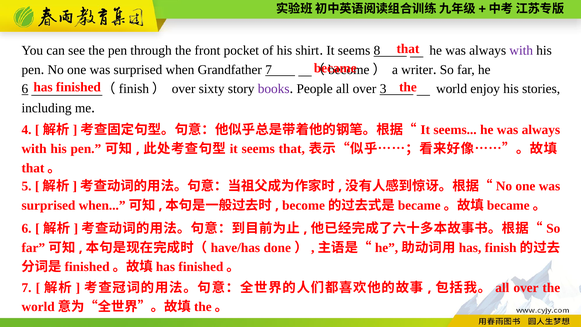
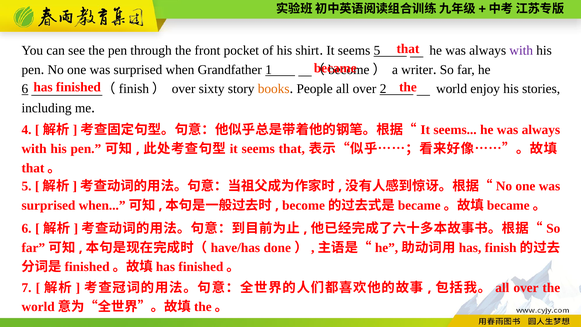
seems 8: 8 -> 5
Grandfather 7: 7 -> 1
books colour: purple -> orange
3: 3 -> 2
